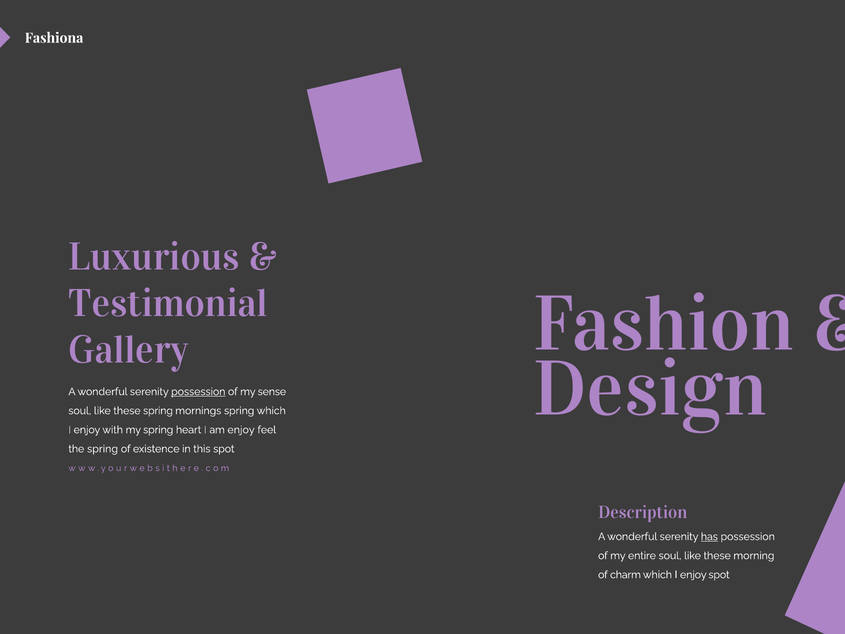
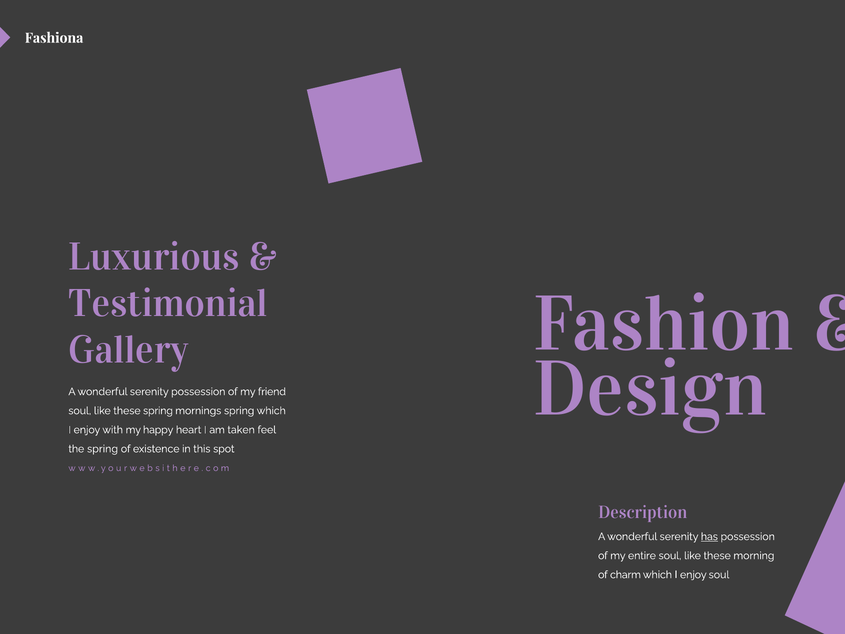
possession at (198, 391) underline: present -> none
sense: sense -> friend
my spring: spring -> happy
am enjoy: enjoy -> taken
enjoy spot: spot -> soul
